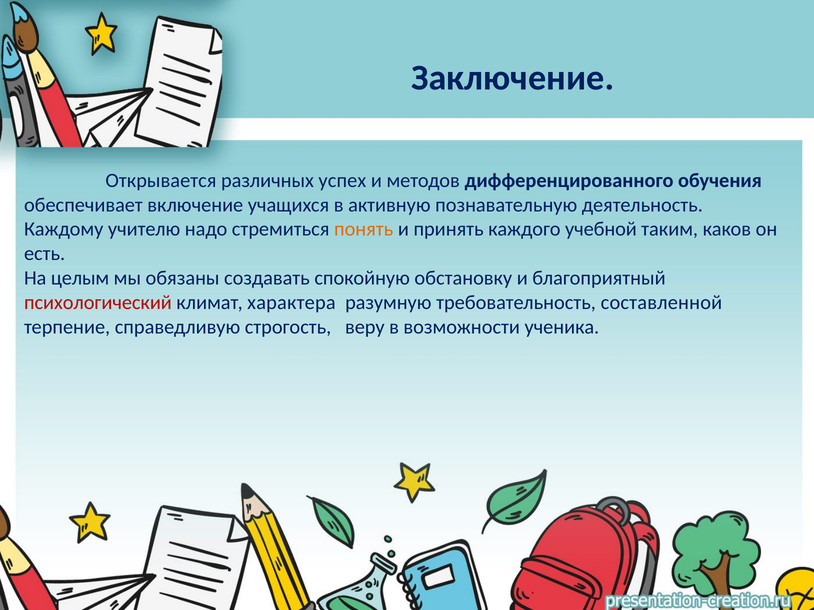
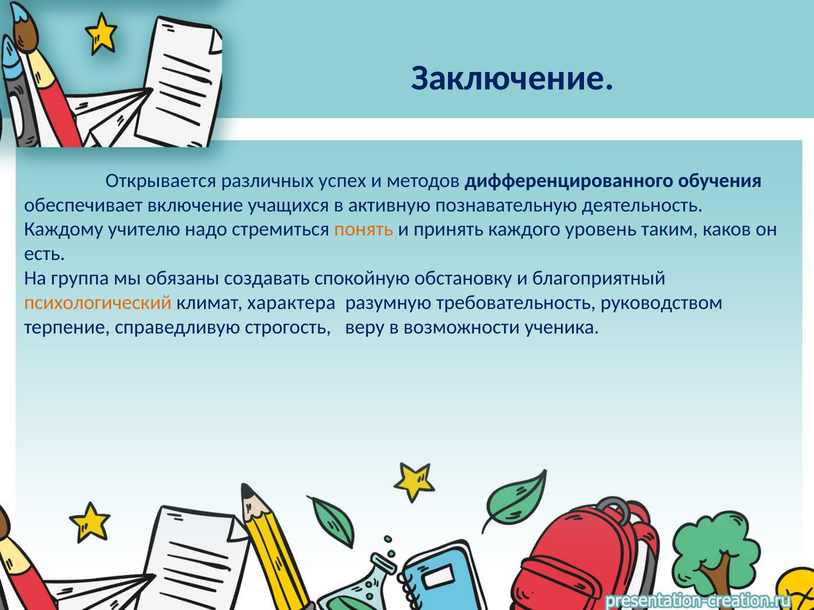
учебной: учебной -> уровень
целым: целым -> группа
психологический colour: red -> orange
составленной: составленной -> руководством
